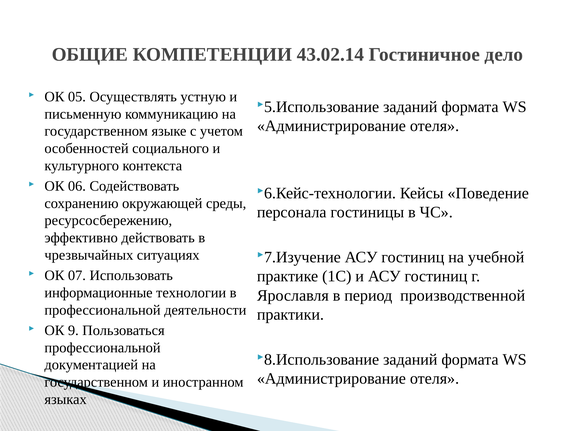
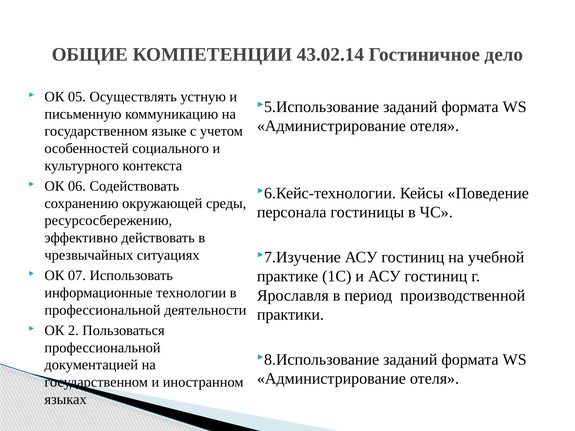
9: 9 -> 2
